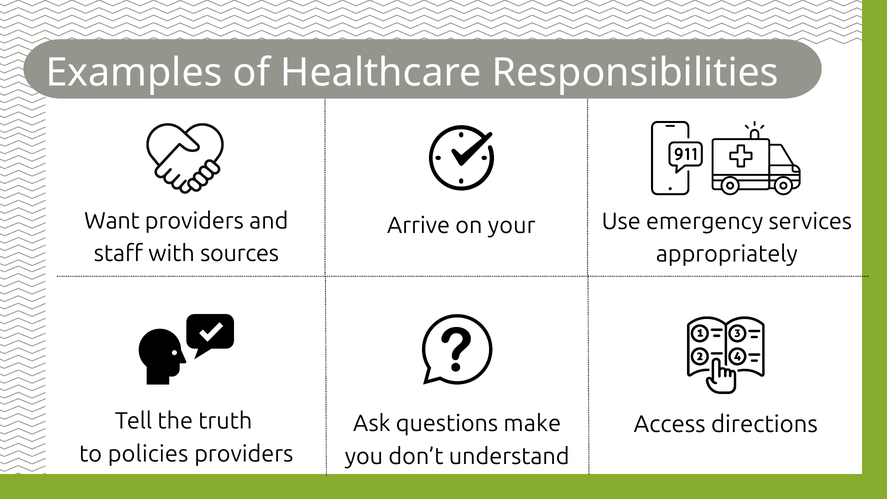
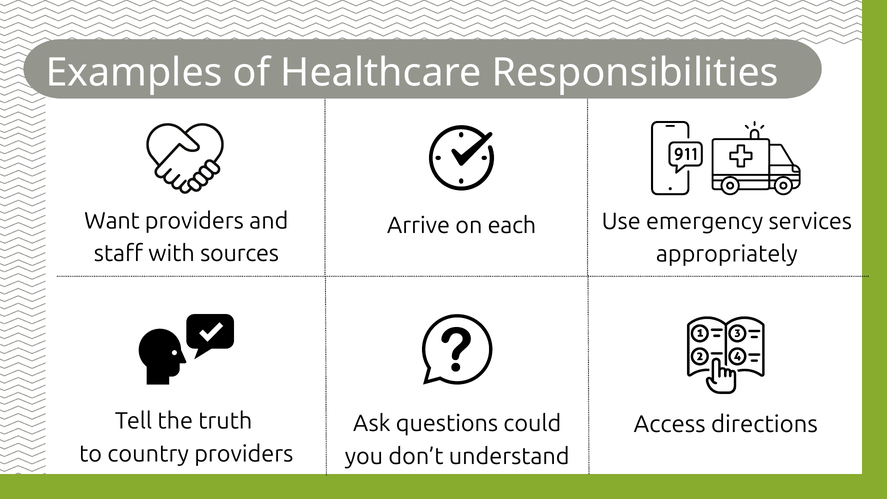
your: your -> each
make: make -> could
policies: policies -> country
